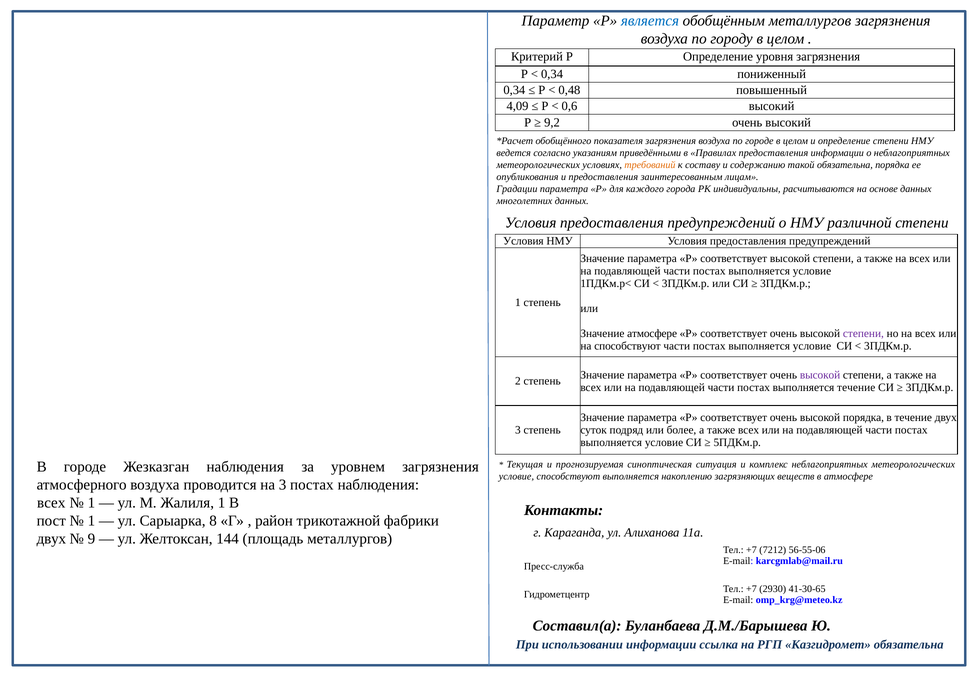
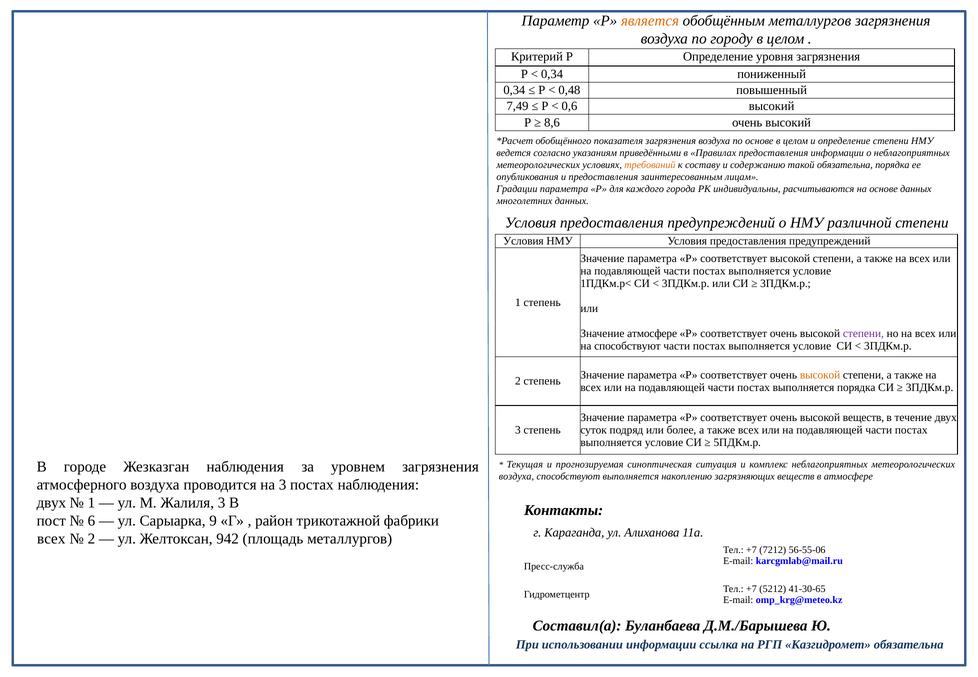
является colour: blue -> orange
4,09: 4,09 -> 7,49
9,2: 9,2 -> 8,6
по городе: городе -> основе
высокой at (820, 375) colour: purple -> orange
выполняется течение: течение -> порядка
высокой порядка: порядка -> веществ
условие at (516, 477): условие -> воздуха
всех at (51, 503): всех -> двух
Жалиля 1: 1 -> 3
1 at (91, 521): 1 -> 6
8: 8 -> 9
двух at (51, 539): двух -> всех
9 at (91, 539): 9 -> 2
144: 144 -> 942
2930: 2930 -> 5212
